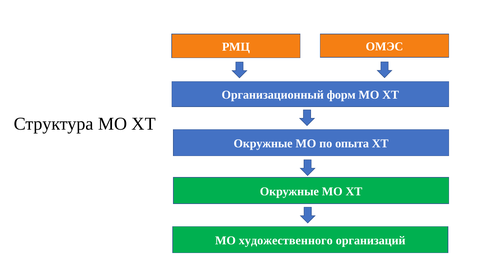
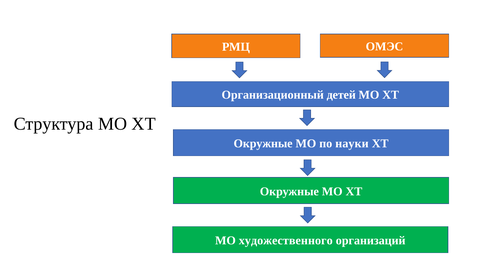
форм: форм -> детей
опыта: опыта -> науки
